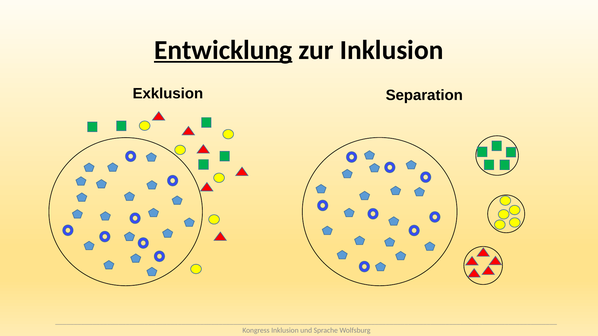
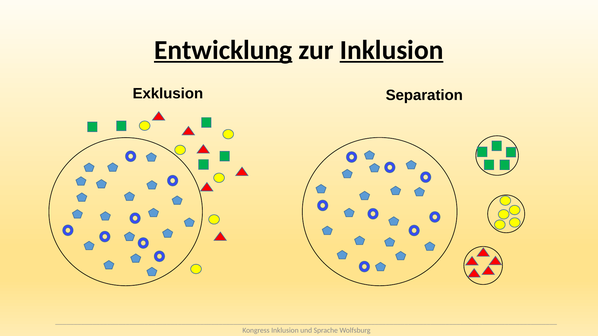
Inklusion at (392, 50) underline: none -> present
